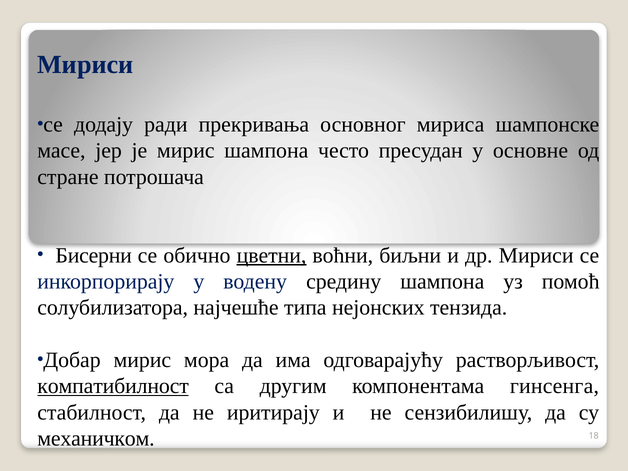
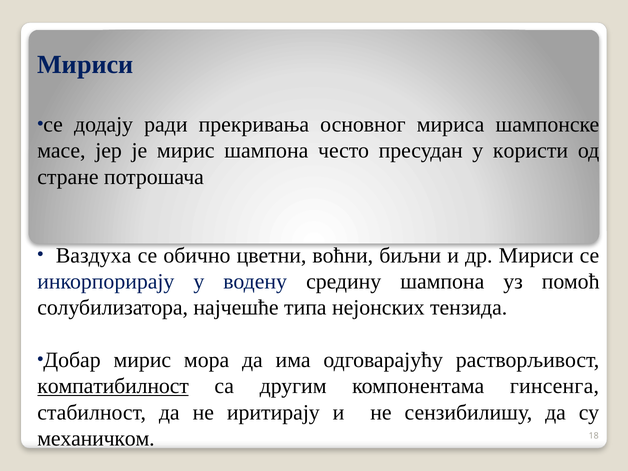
основне: основне -> користи
Бисерни: Бисерни -> Ваздуха
цветни underline: present -> none
